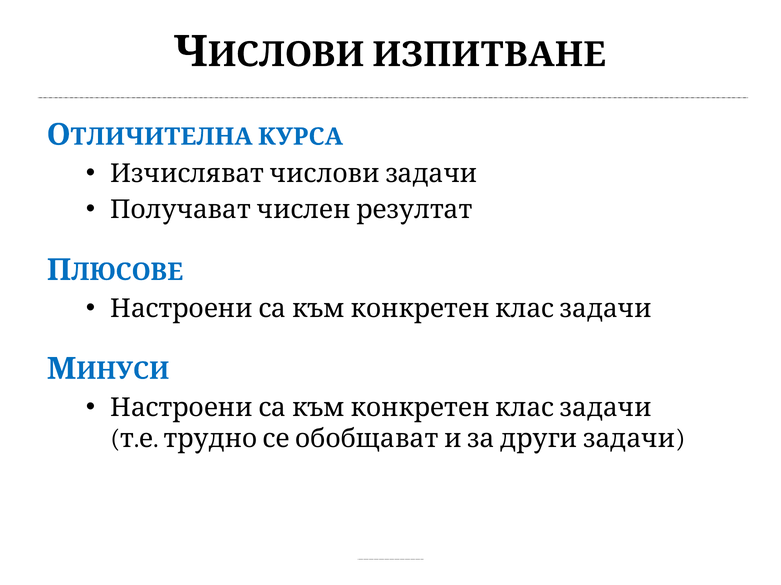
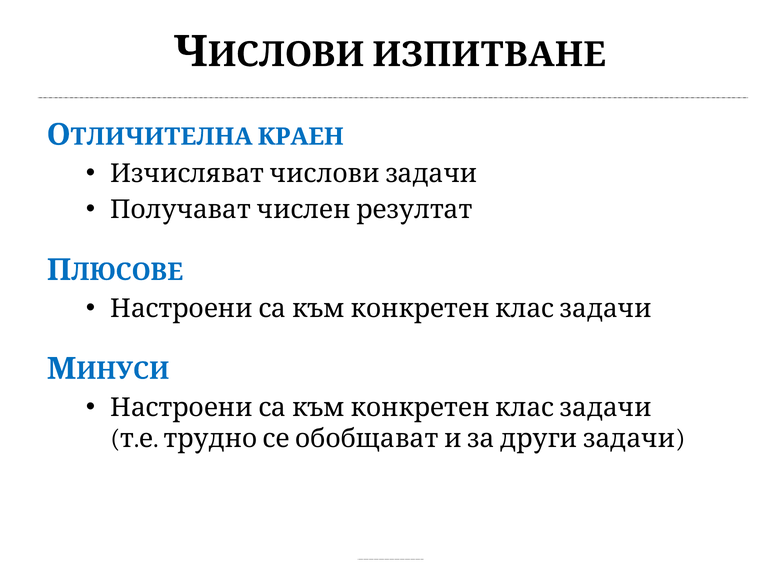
КУРСА: КУРСА -> КРАЕН
